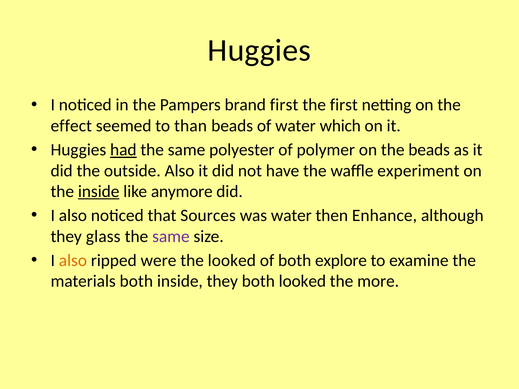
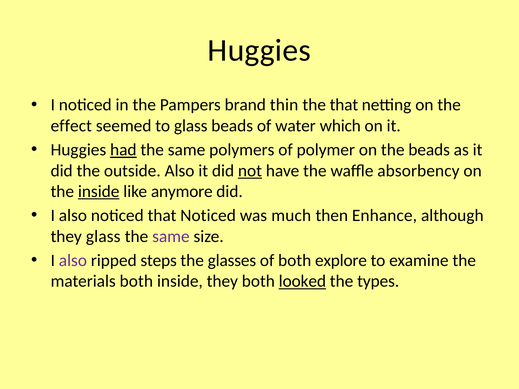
brand first: first -> thin
the first: first -> that
to than: than -> glass
polyester: polyester -> polymers
not underline: none -> present
experiment: experiment -> absorbency
that Sources: Sources -> Noticed
was water: water -> much
also at (73, 261) colour: orange -> purple
were: were -> steps
the looked: looked -> glasses
looked at (302, 281) underline: none -> present
more: more -> types
